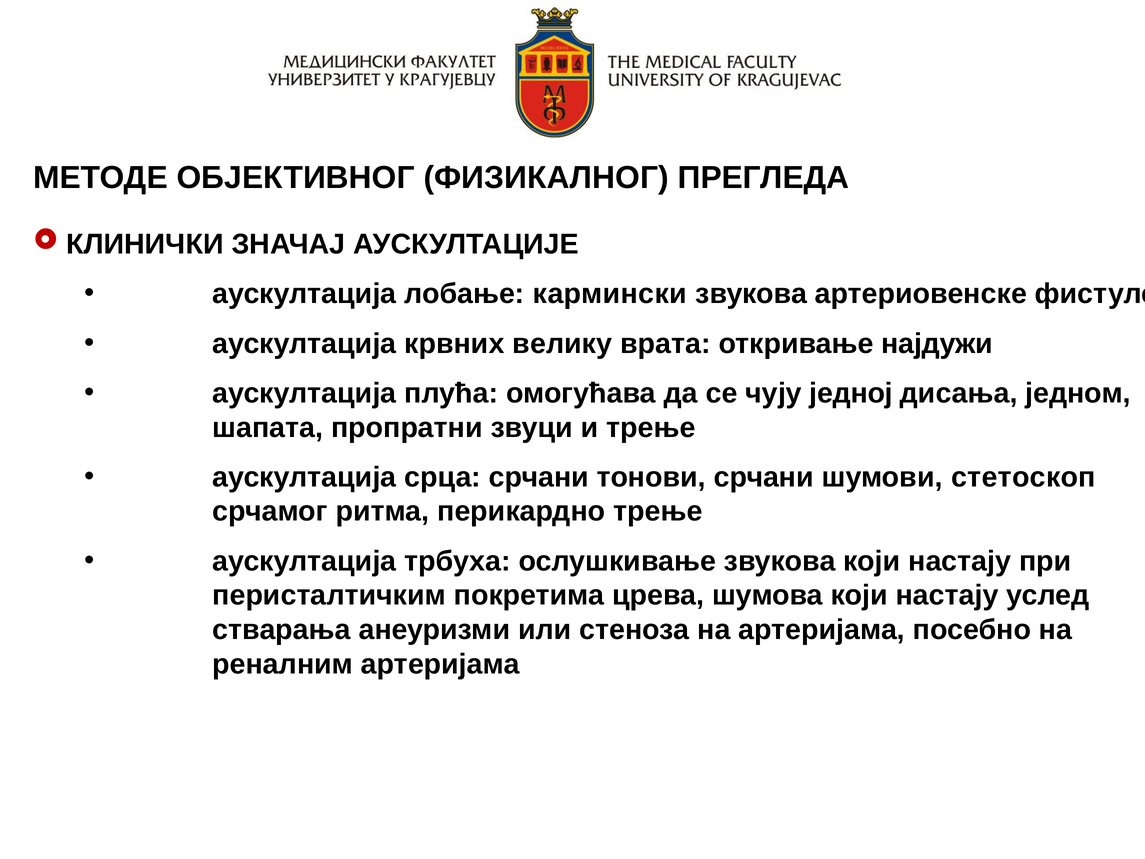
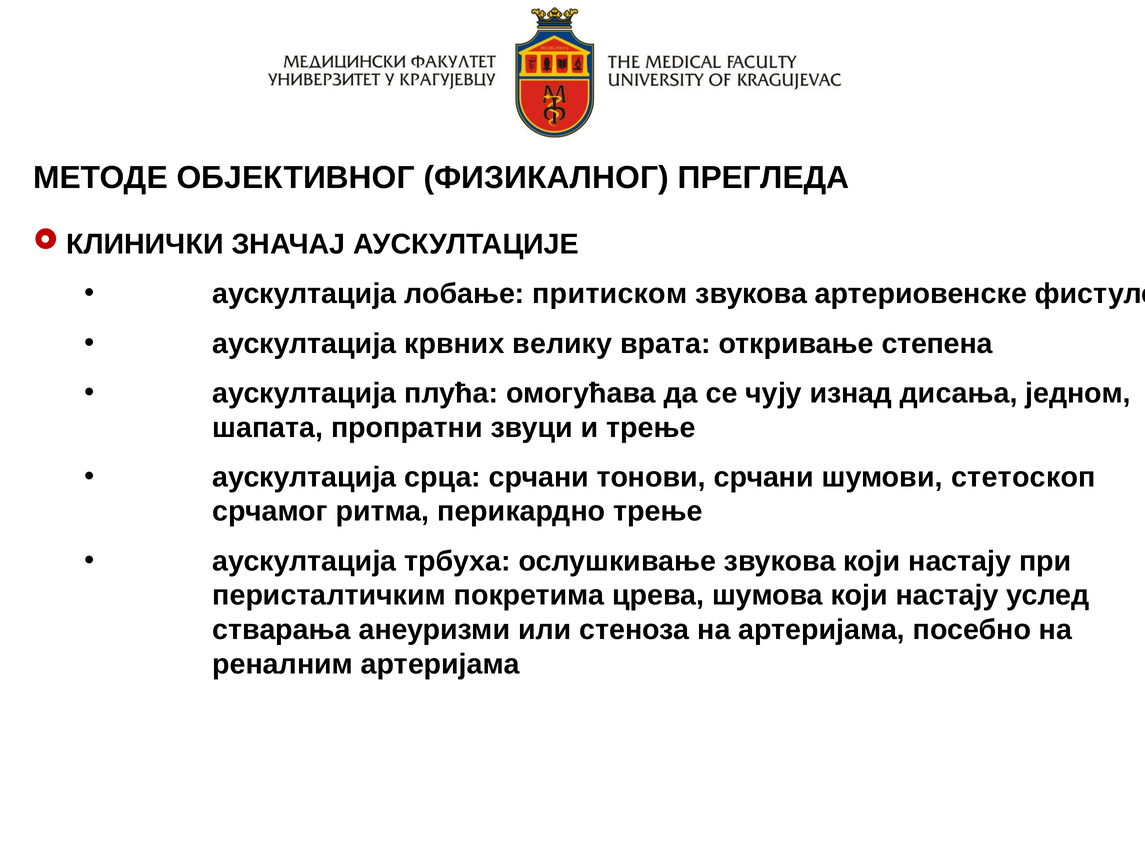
кармински: кармински -> притиском
најдужи: најдужи -> степена
једној: једној -> изнад
